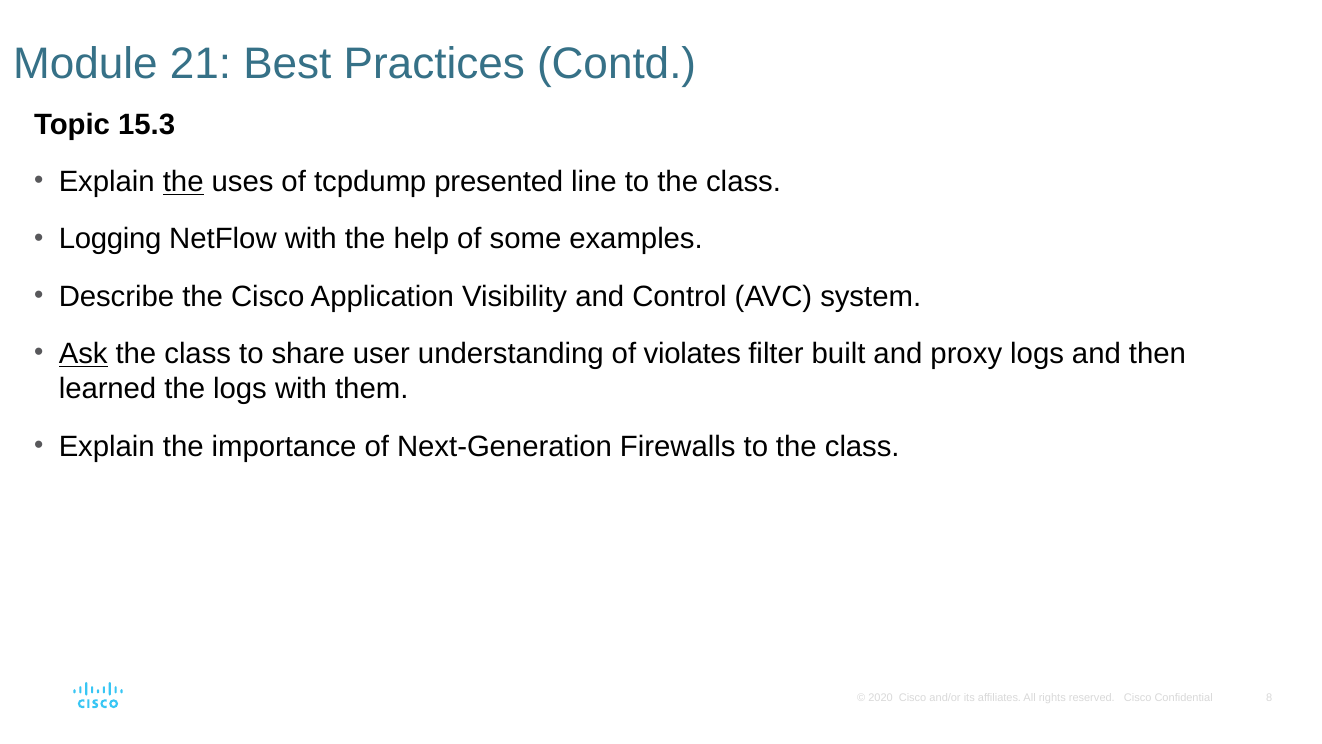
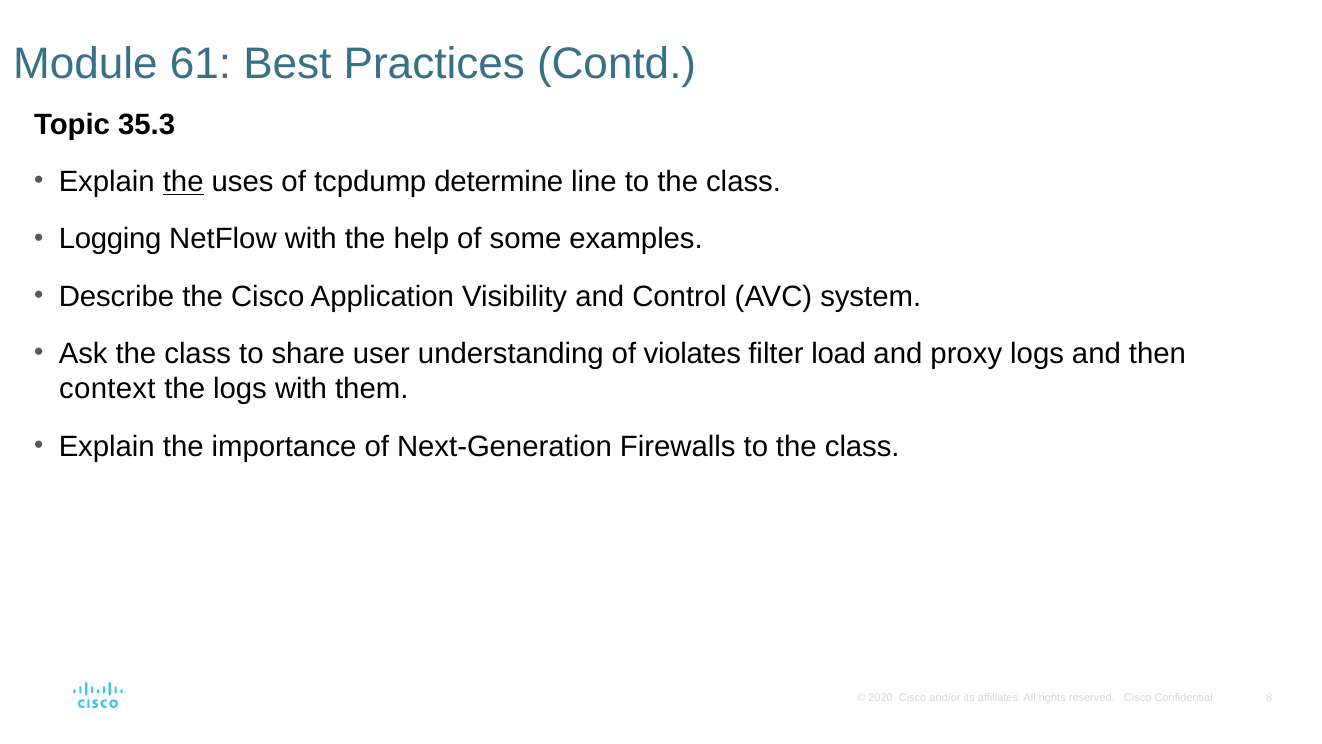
21: 21 -> 61
15.3: 15.3 -> 35.3
presented: presented -> determine
Ask underline: present -> none
built: built -> load
learned: learned -> context
